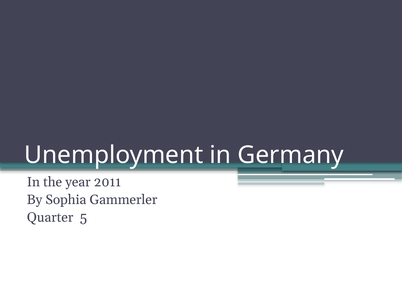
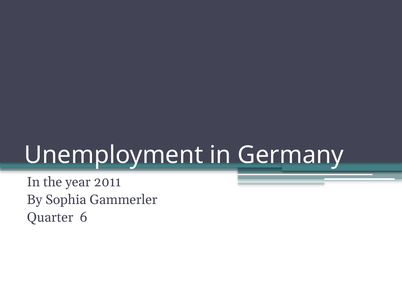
5: 5 -> 6
